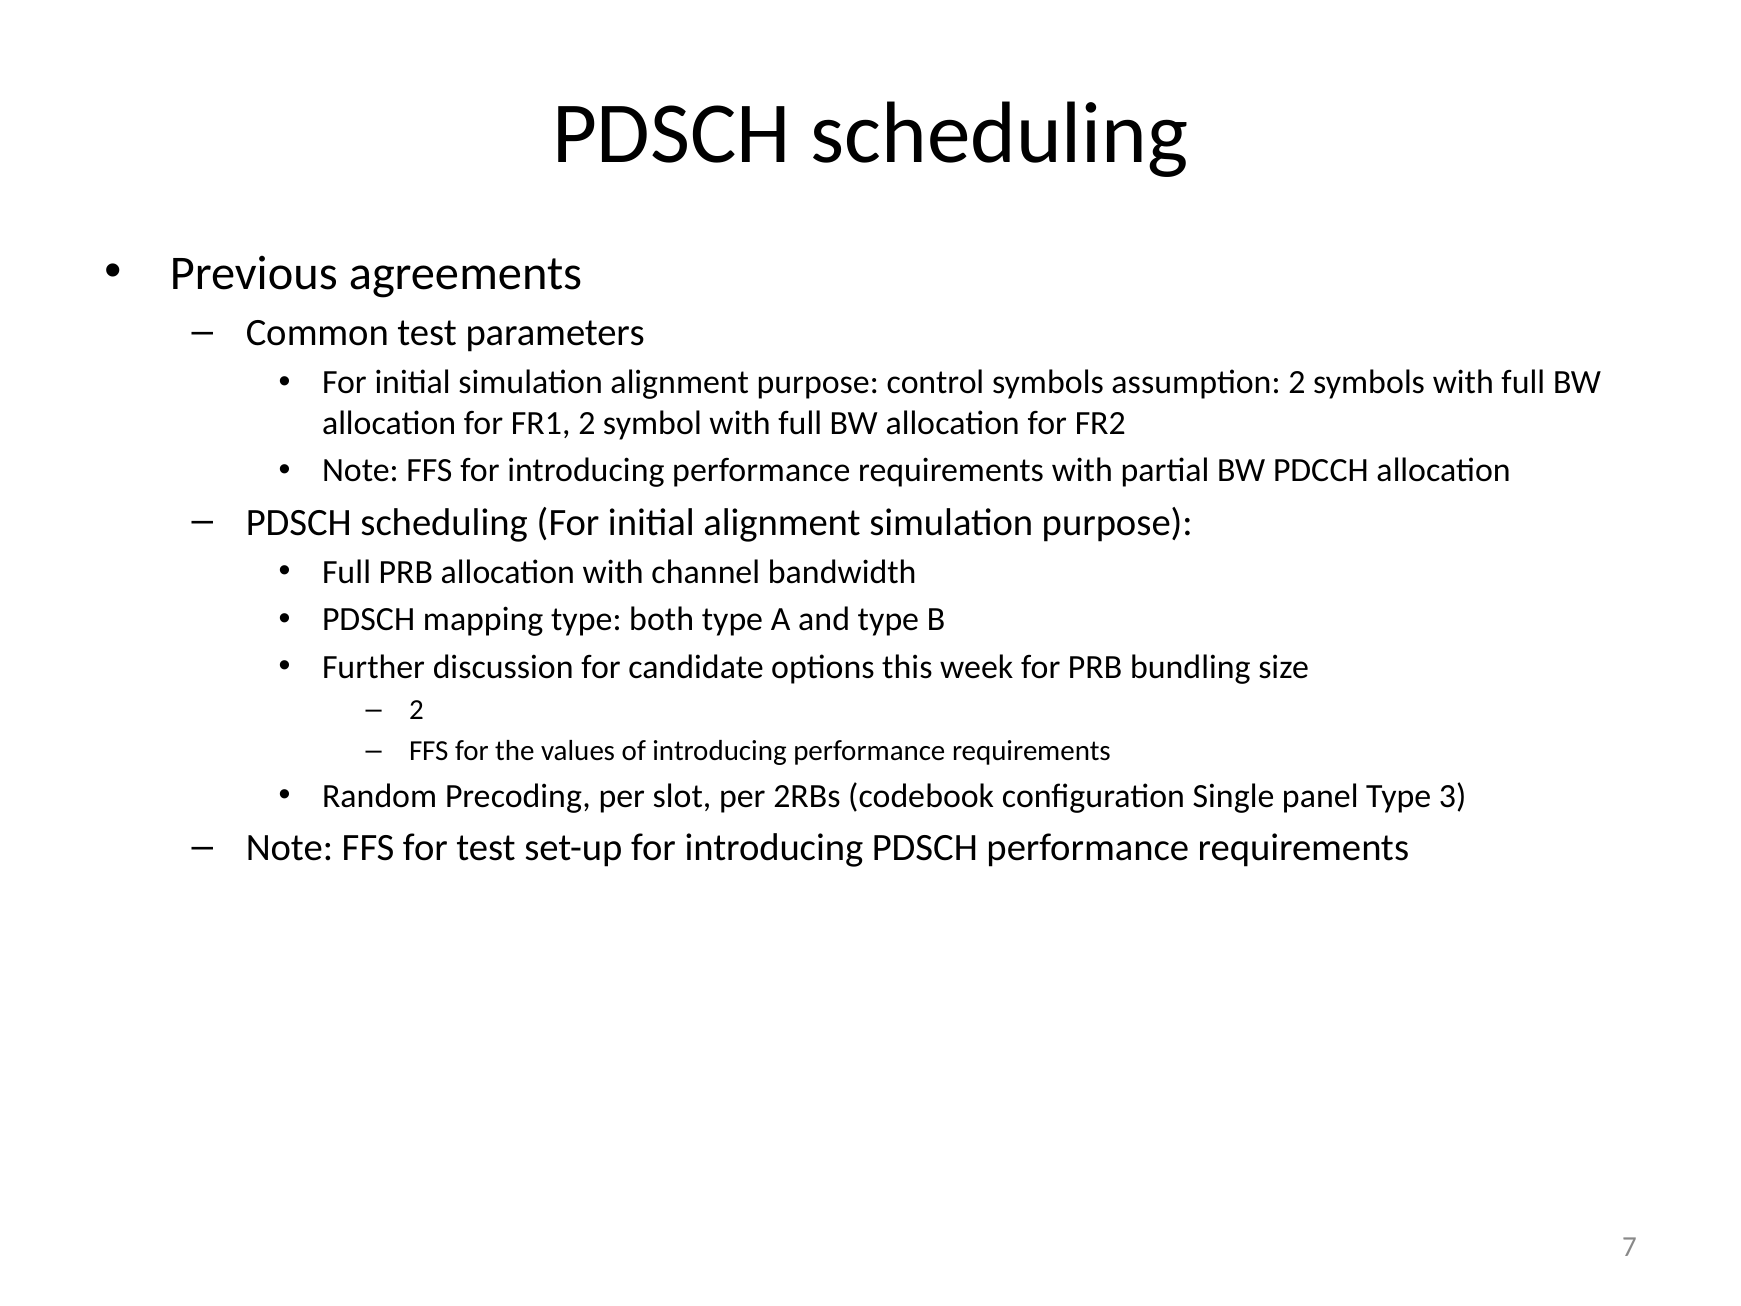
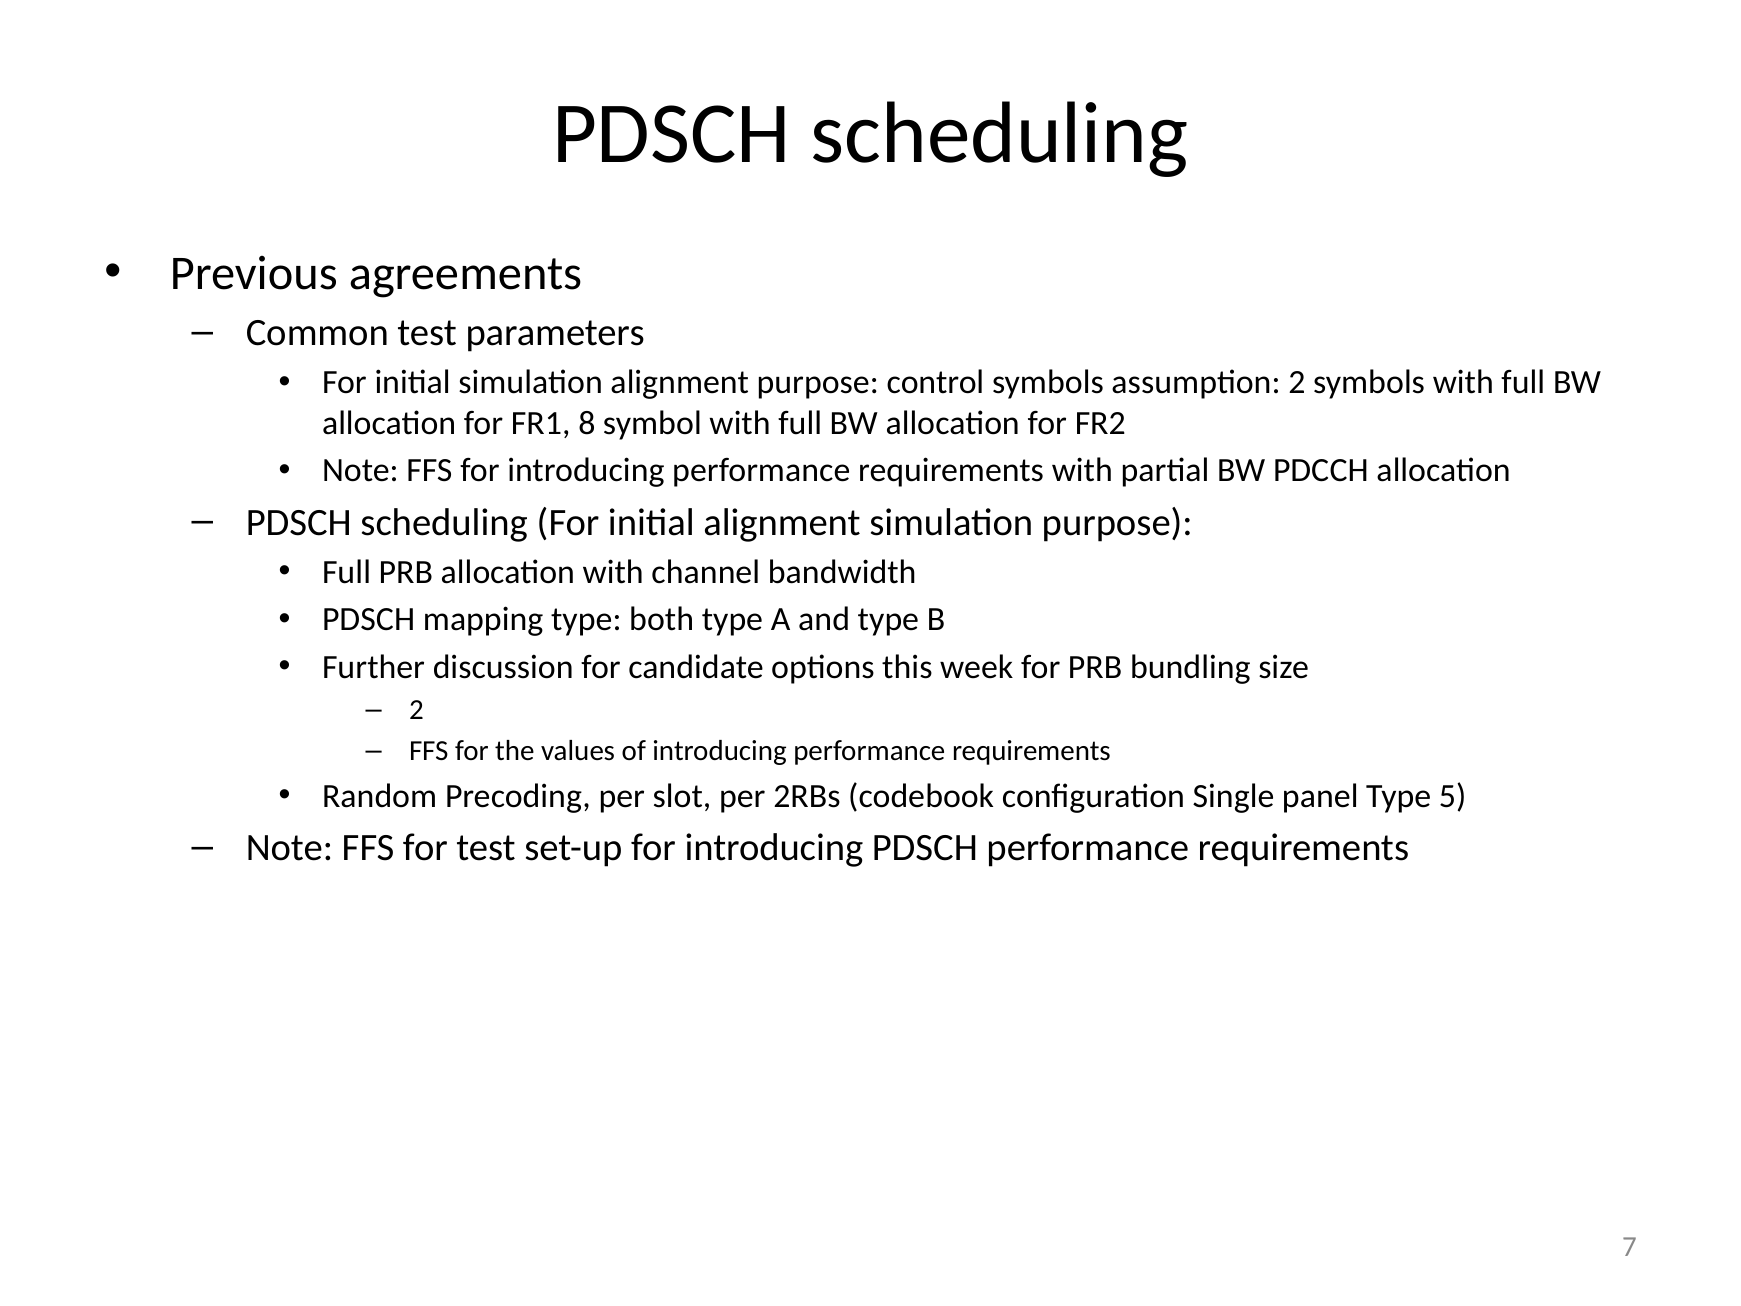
FR1 2: 2 -> 8
3: 3 -> 5
